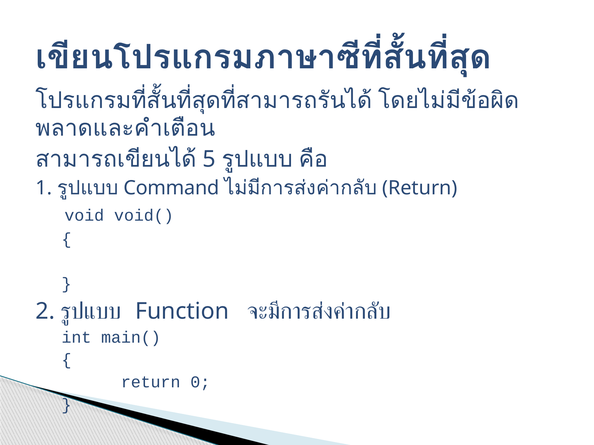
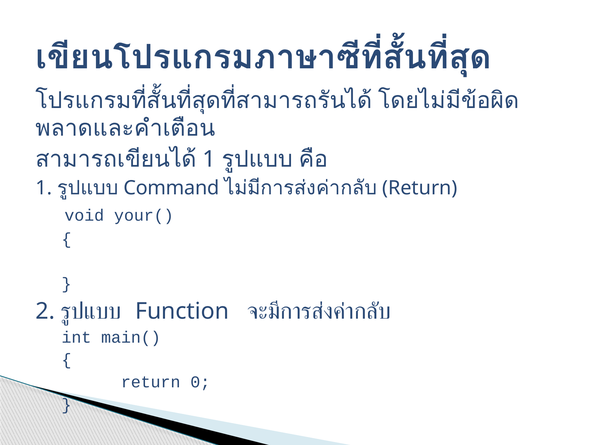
5 at (209, 159): 5 -> 1
void(: void( -> your(
